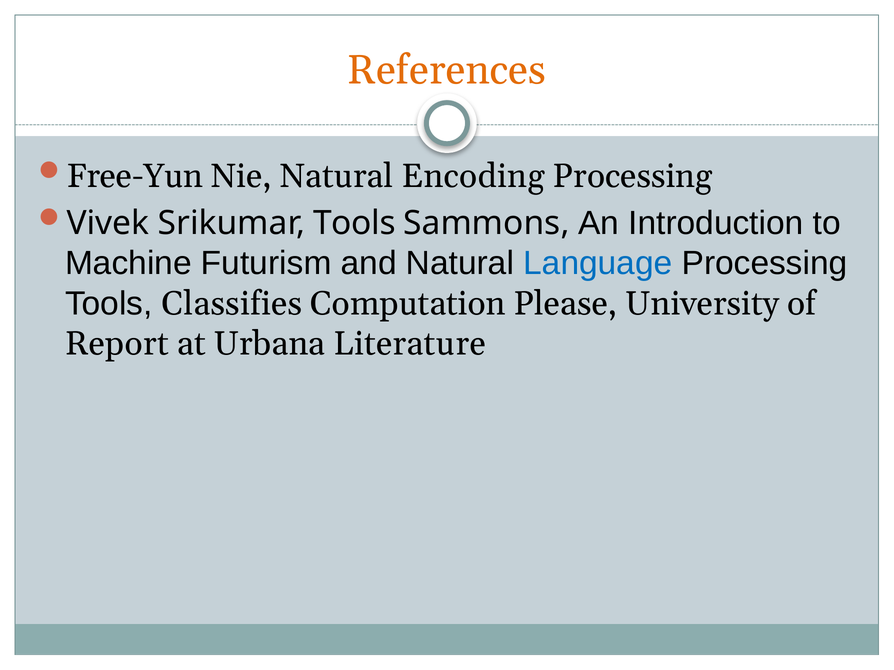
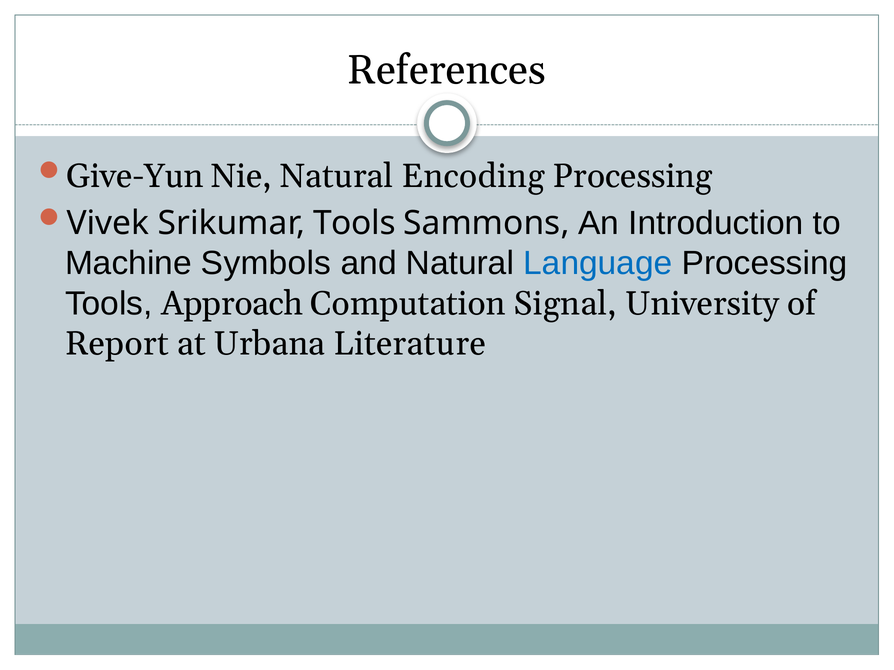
References colour: orange -> black
Free-Yun: Free-Yun -> Give-Yun
Futurism: Futurism -> Symbols
Classifies: Classifies -> Approach
Please: Please -> Signal
